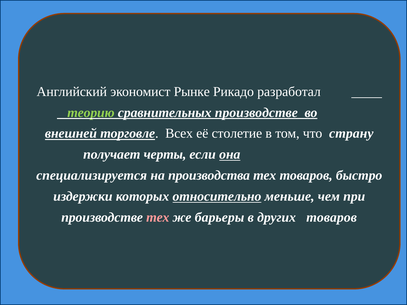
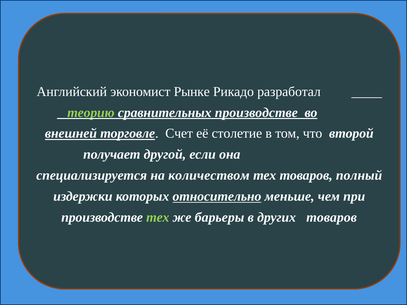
Всех: Всех -> Счет
страну: страну -> второй
черты: черты -> другой
она underline: present -> none
производства: производства -> количеством
быстро: быстро -> полный
тех at (158, 218) colour: pink -> light green
